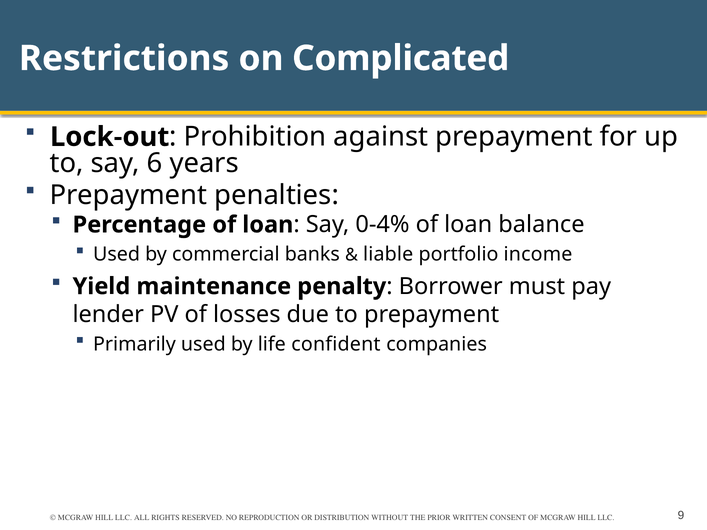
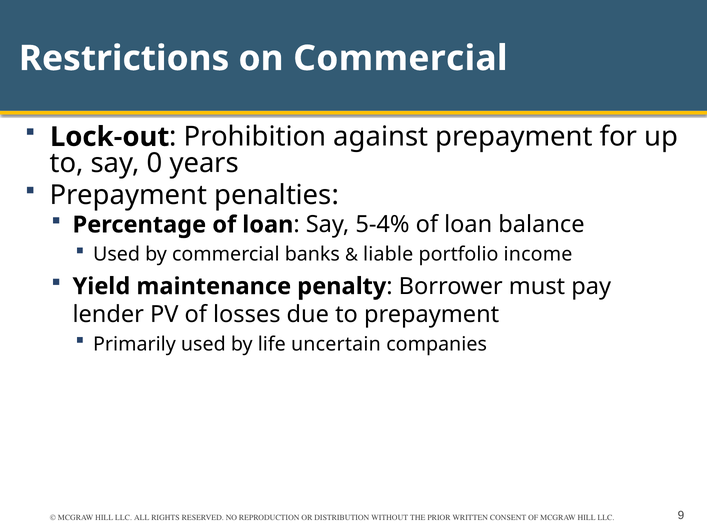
on Complicated: Complicated -> Commercial
6: 6 -> 0
0-4%: 0-4% -> 5-4%
confident: confident -> uncertain
